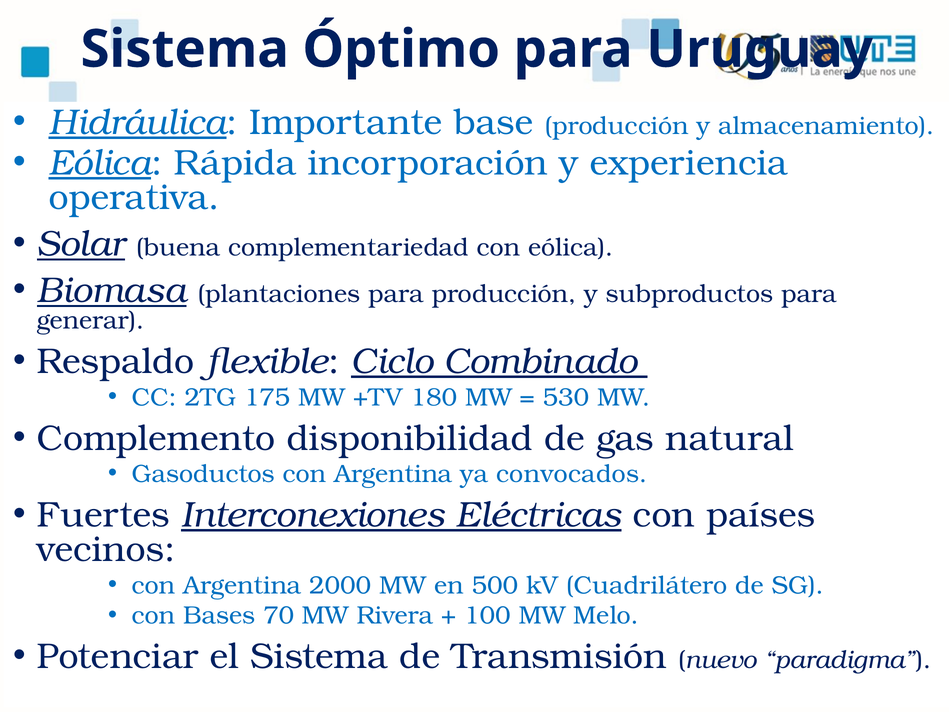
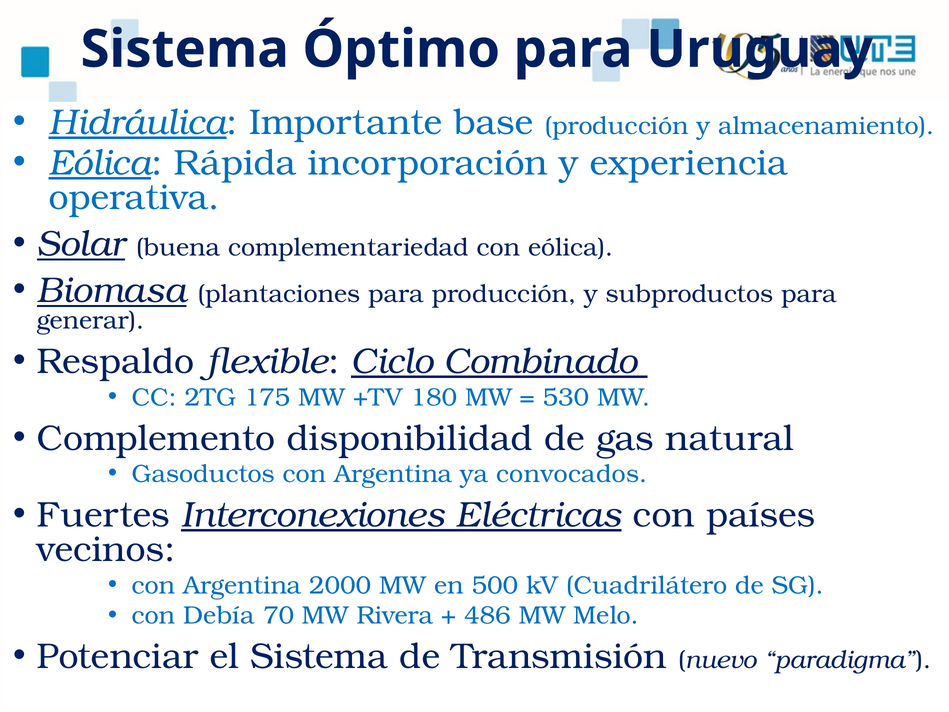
Bases: Bases -> Debía
100: 100 -> 486
